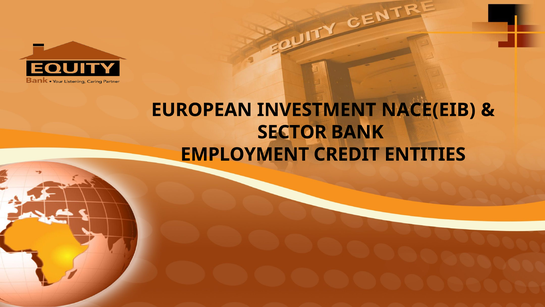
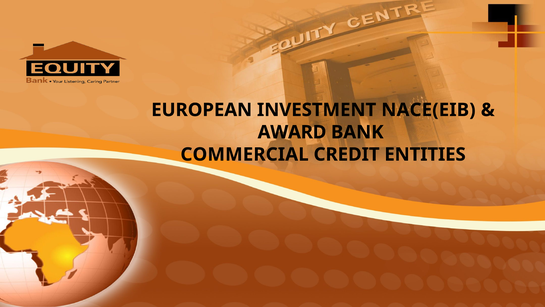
SECTOR: SECTOR -> AWARD
EMPLOYMENT: EMPLOYMENT -> COMMERCIAL
